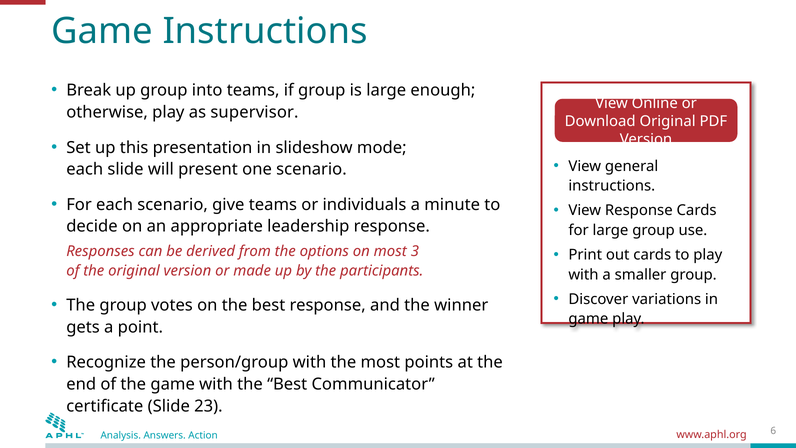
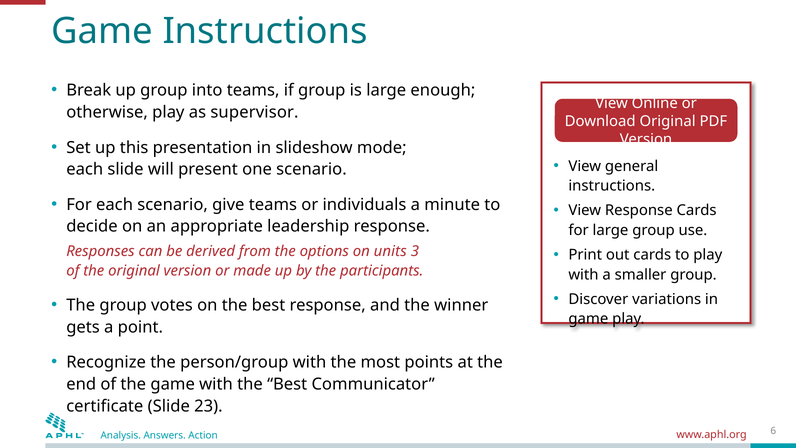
on most: most -> units
